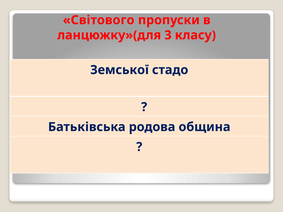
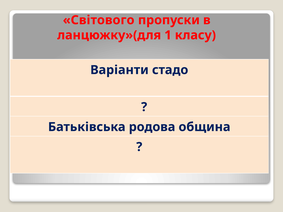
3: 3 -> 1
Земської: Земської -> Варіанти
